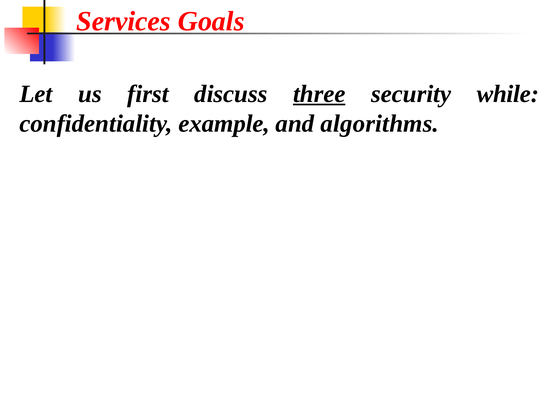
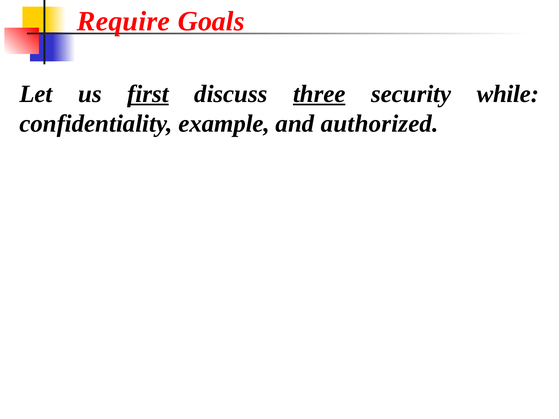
Services: Services -> Require
first underline: none -> present
algorithms: algorithms -> authorized
